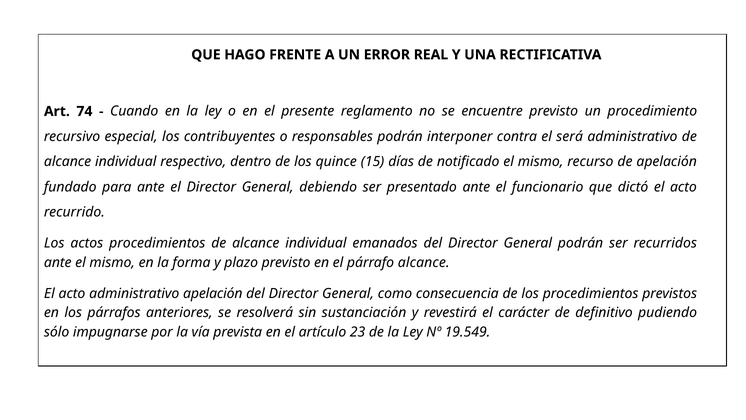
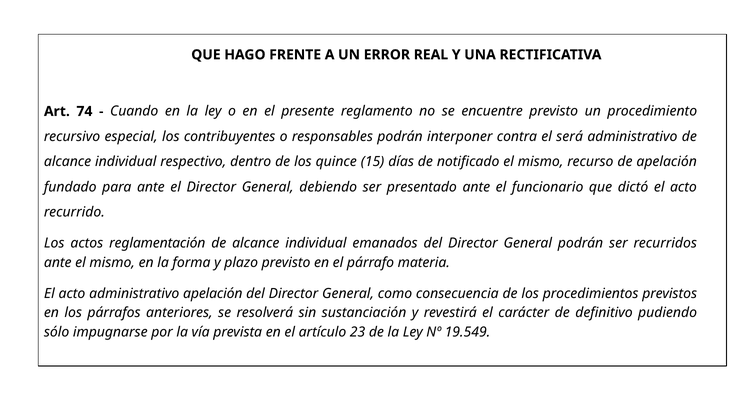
actos procedimientos: procedimientos -> reglamentación
párrafo alcance: alcance -> materia
